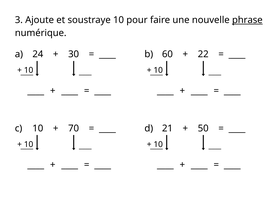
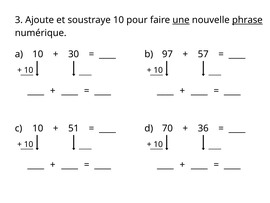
une underline: none -> present
a 24: 24 -> 10
60: 60 -> 97
22: 22 -> 57
70: 70 -> 51
21: 21 -> 70
50: 50 -> 36
